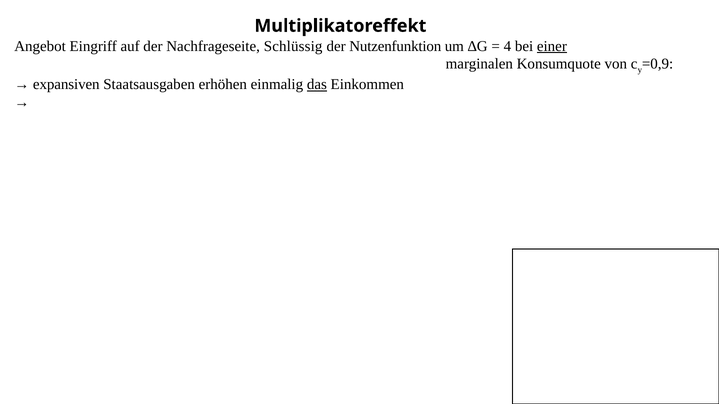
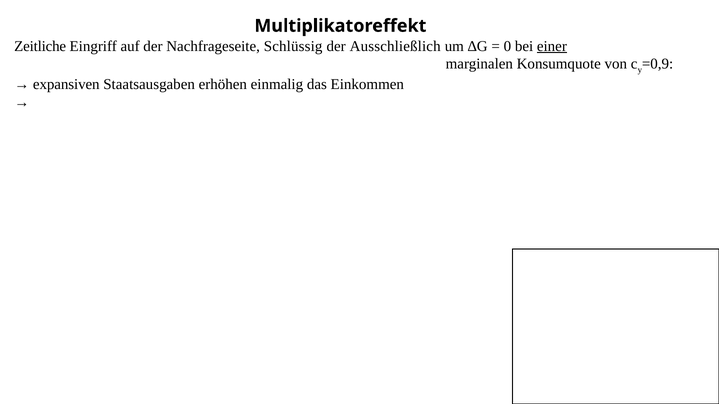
Angebot: Angebot -> Zeitliche
Nutzenfunktion: Nutzenfunktion -> Ausschließlich
4: 4 -> 0
das underline: present -> none
